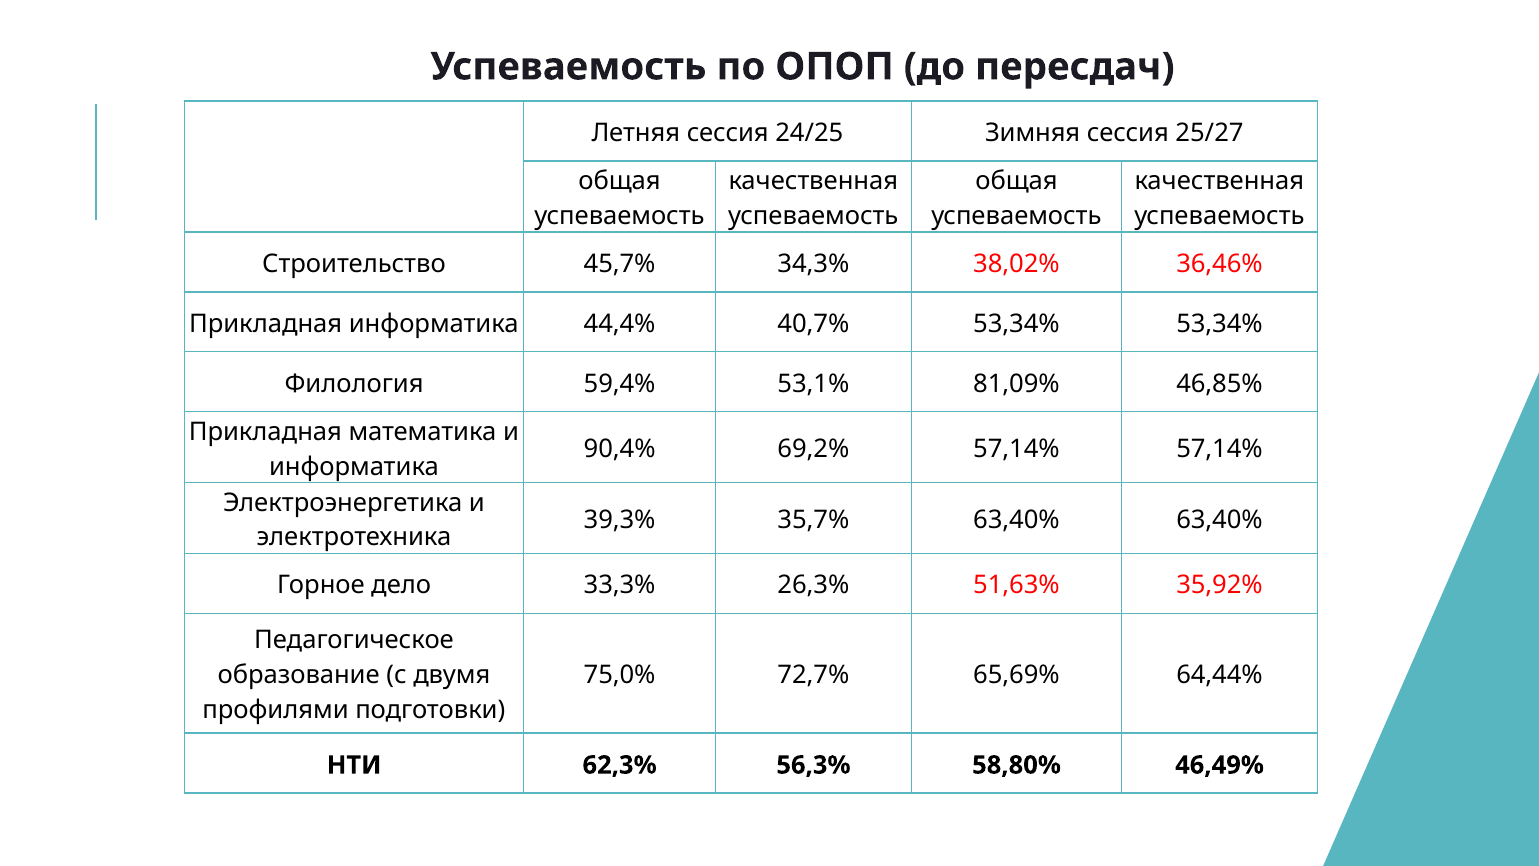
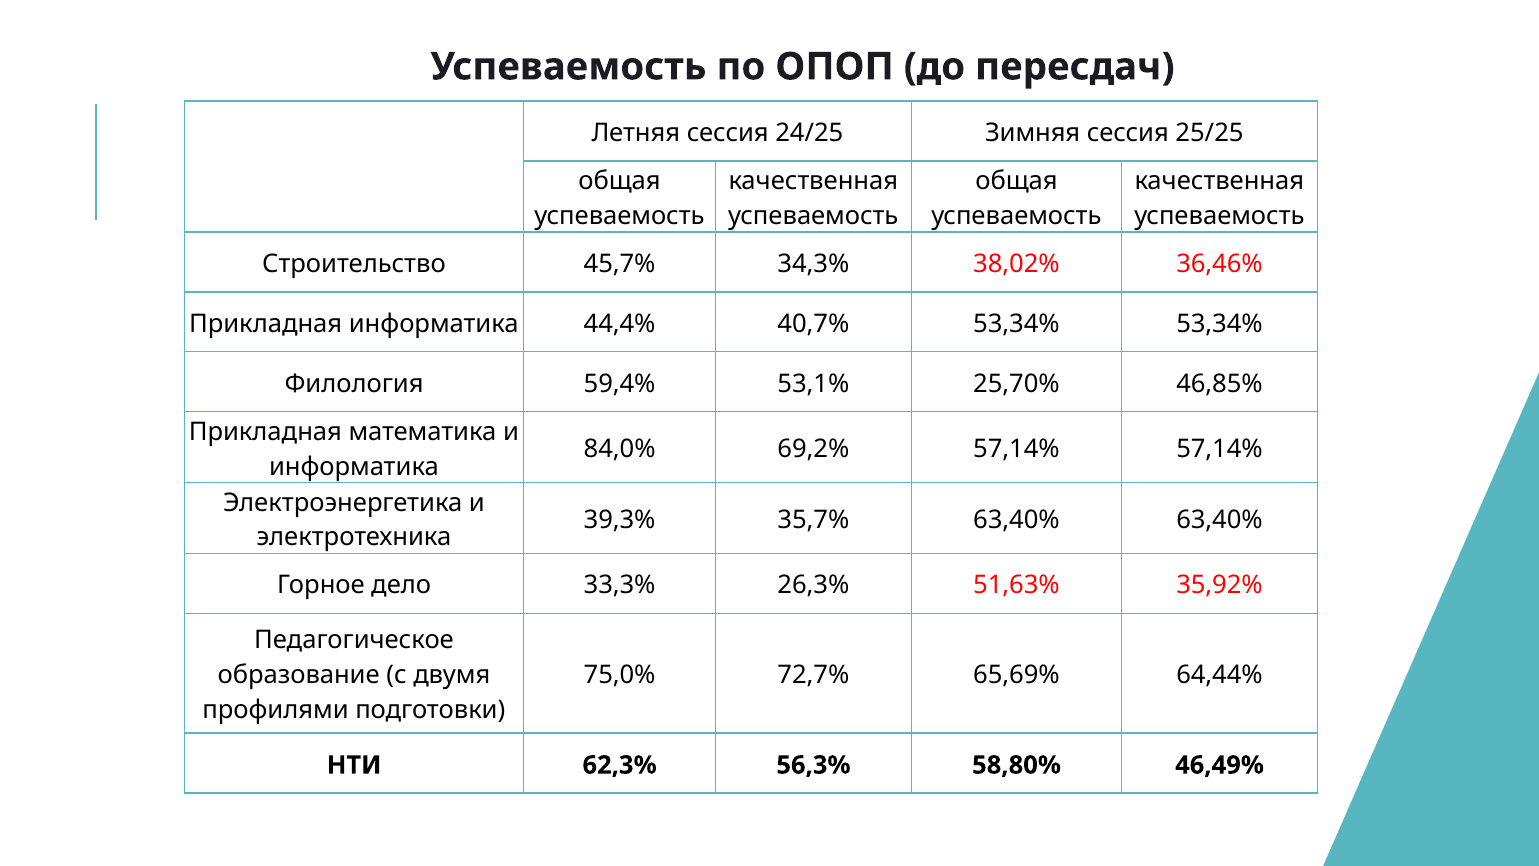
25/27: 25/27 -> 25/25
81,09%: 81,09% -> 25,70%
90,4%: 90,4% -> 84,0%
